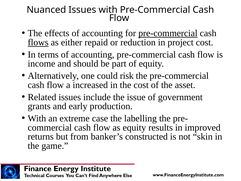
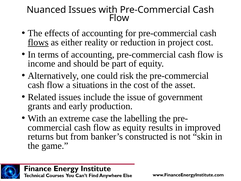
pre-commercial at (168, 33) underline: present -> none
repaid: repaid -> reality
increased: increased -> situations
